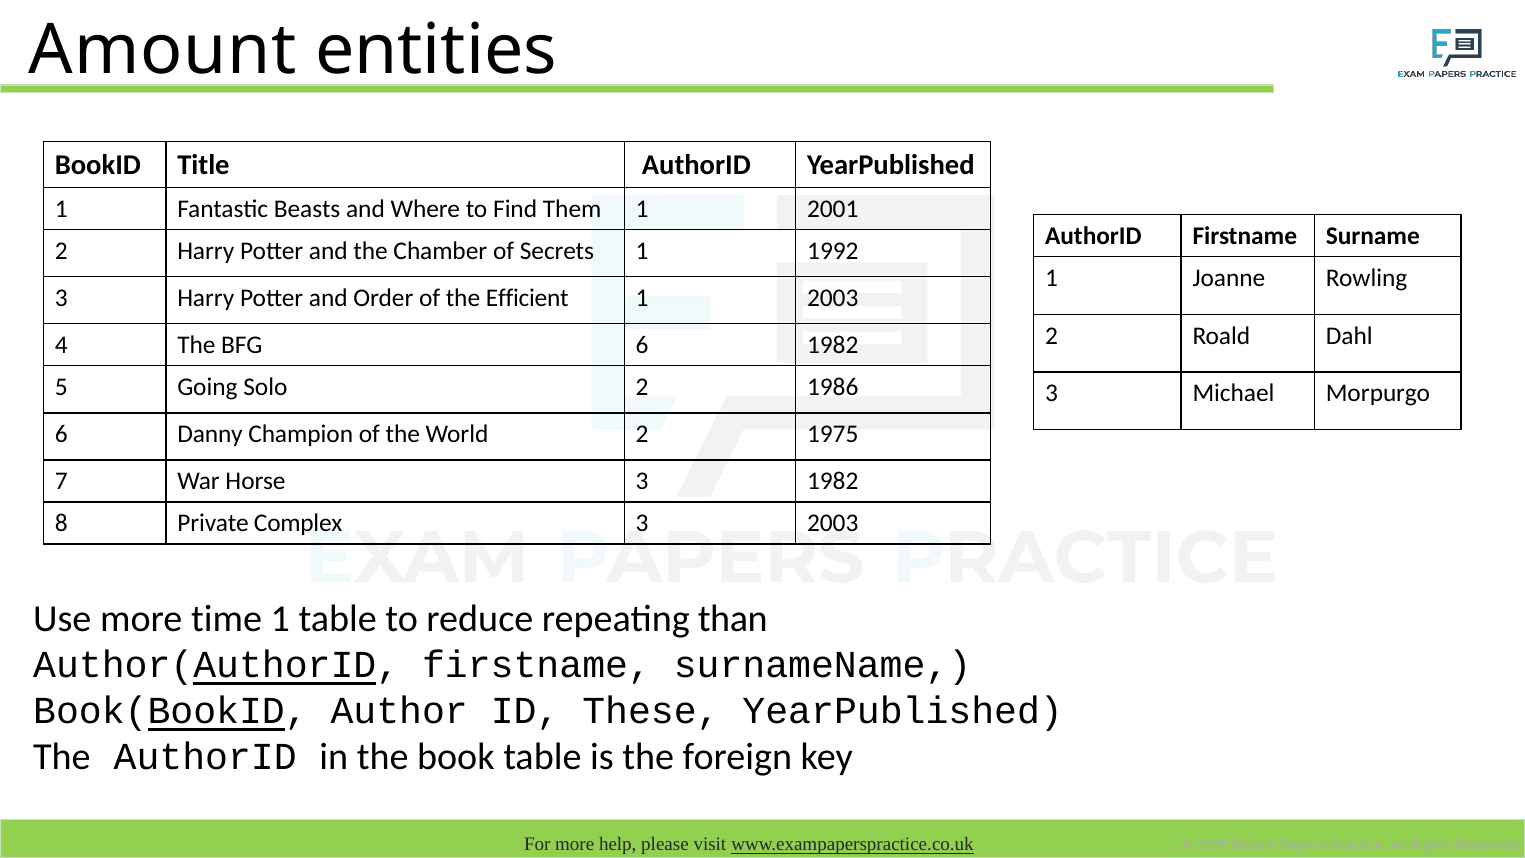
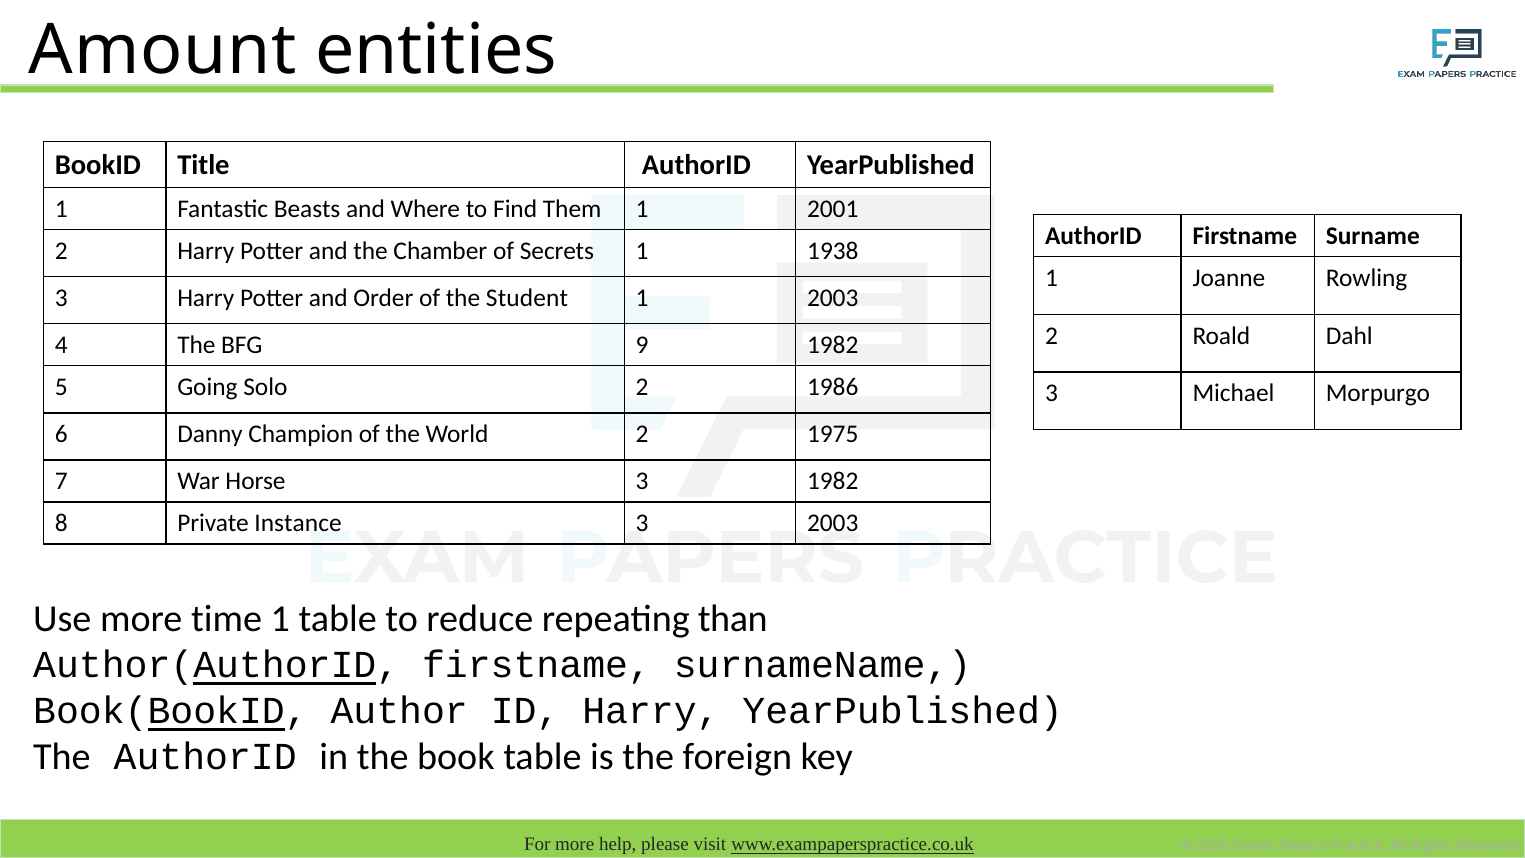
1992: 1992 -> 1938
Efficient: Efficient -> Student
BFG 6: 6 -> 9
Complex: Complex -> Instance
ID These: These -> Harry
